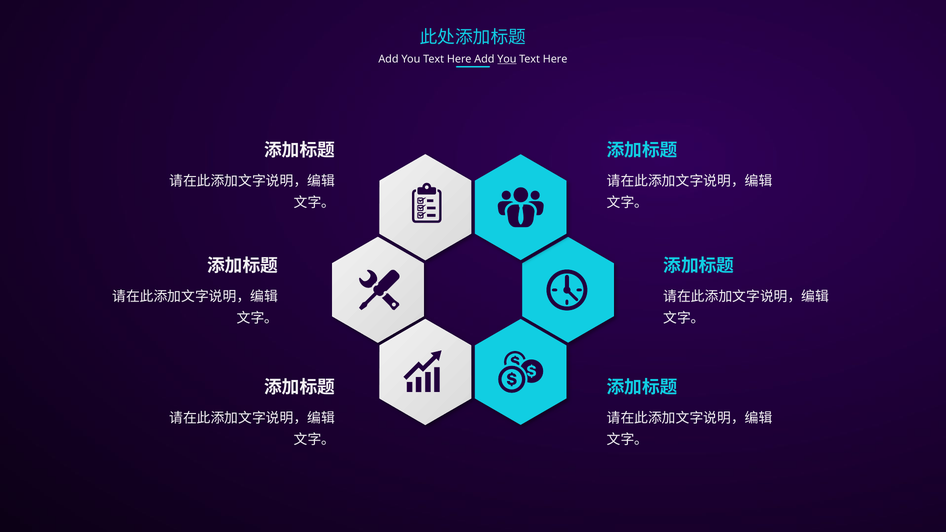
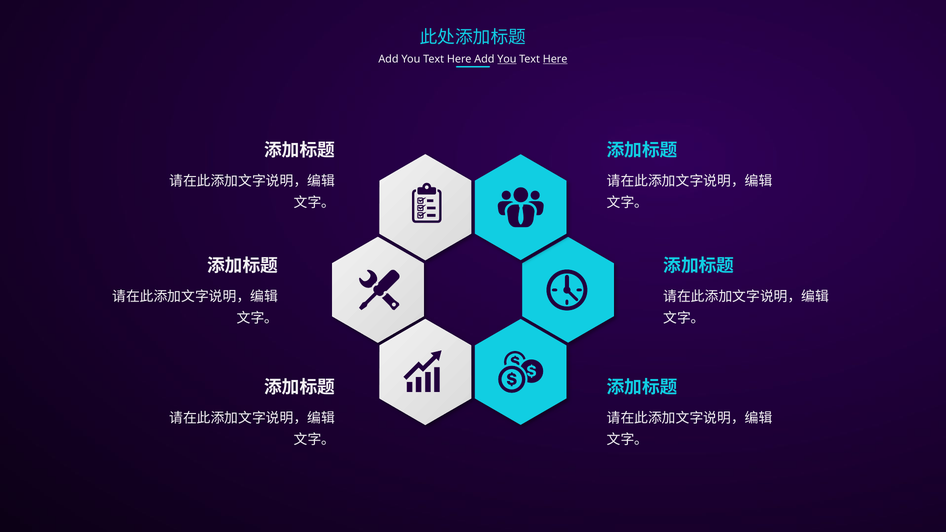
Here at (555, 59) underline: none -> present
